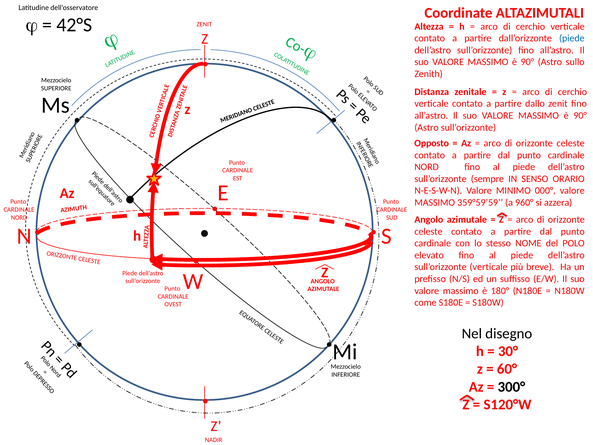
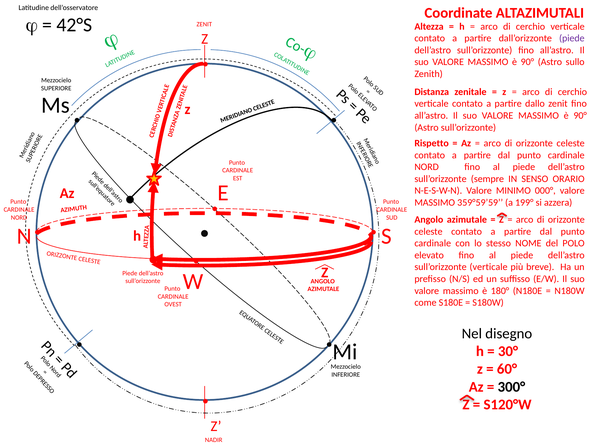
piede at (572, 38) colour: blue -> purple
Opposto: Opposto -> Rispetto
960°: 960° -> 199°
